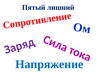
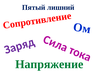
Напряжение colour: blue -> green
